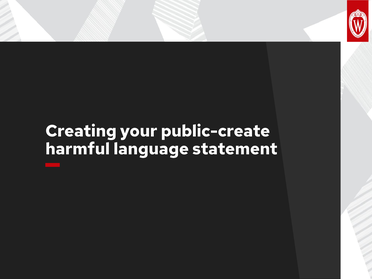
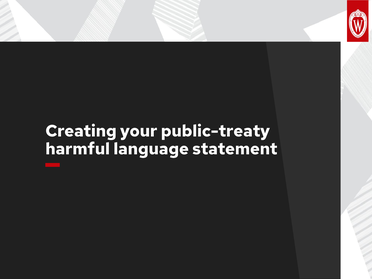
public-create: public-create -> public-treaty
